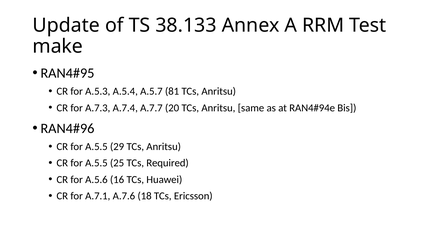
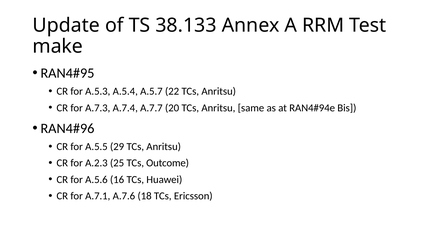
81: 81 -> 22
A.5.5 at (96, 163): A.5.5 -> A.2.3
Required: Required -> Outcome
